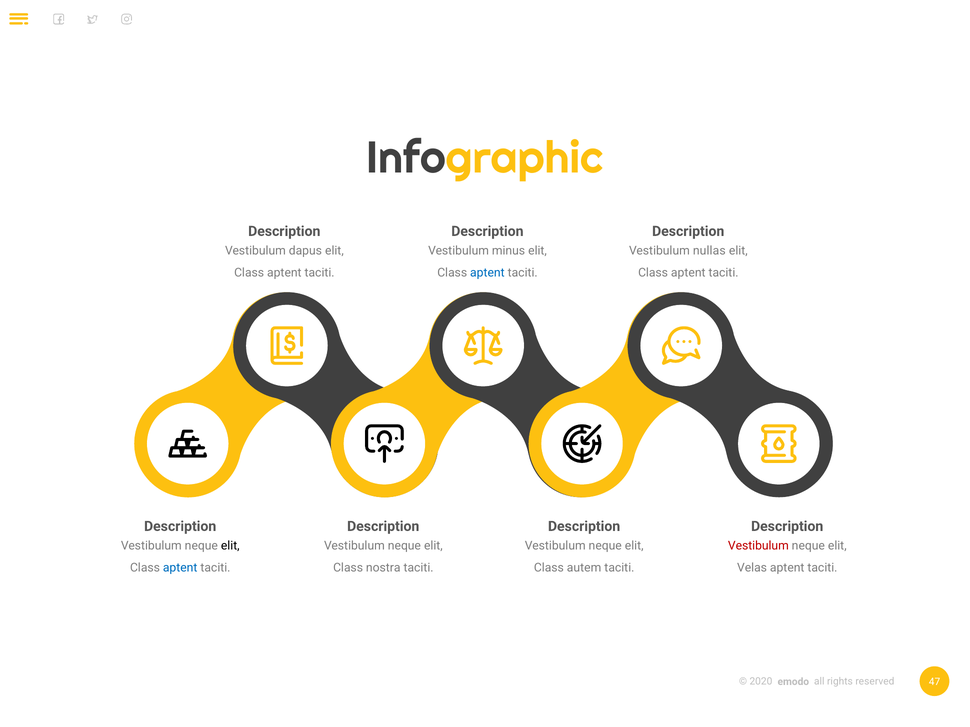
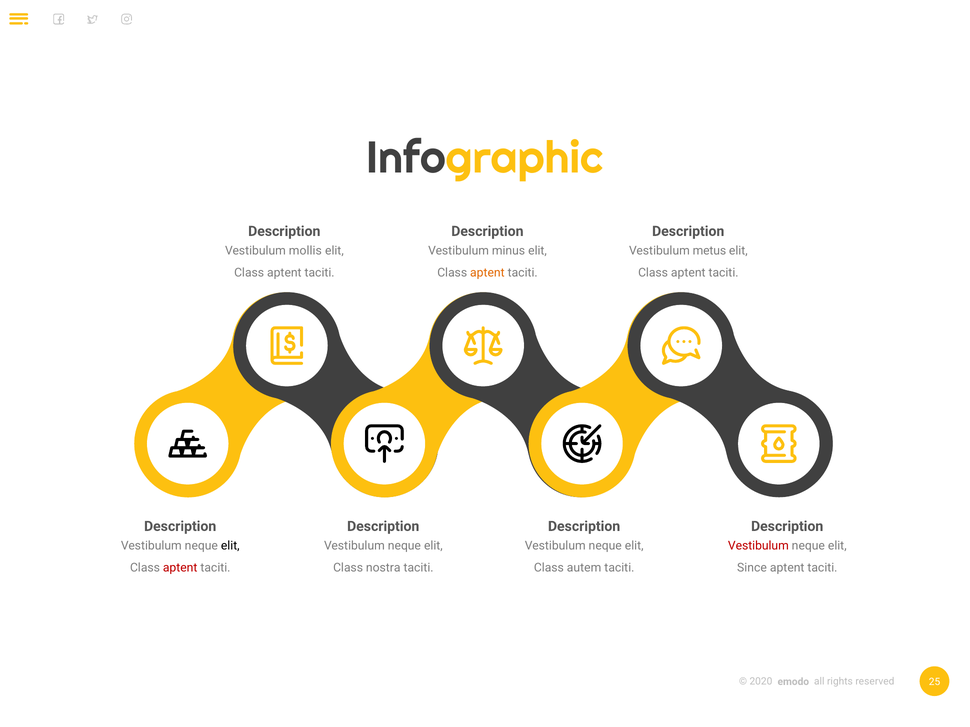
dapus: dapus -> mollis
nullas: nullas -> metus
aptent at (487, 273) colour: blue -> orange
aptent at (180, 568) colour: blue -> red
Velas: Velas -> Since
47: 47 -> 25
